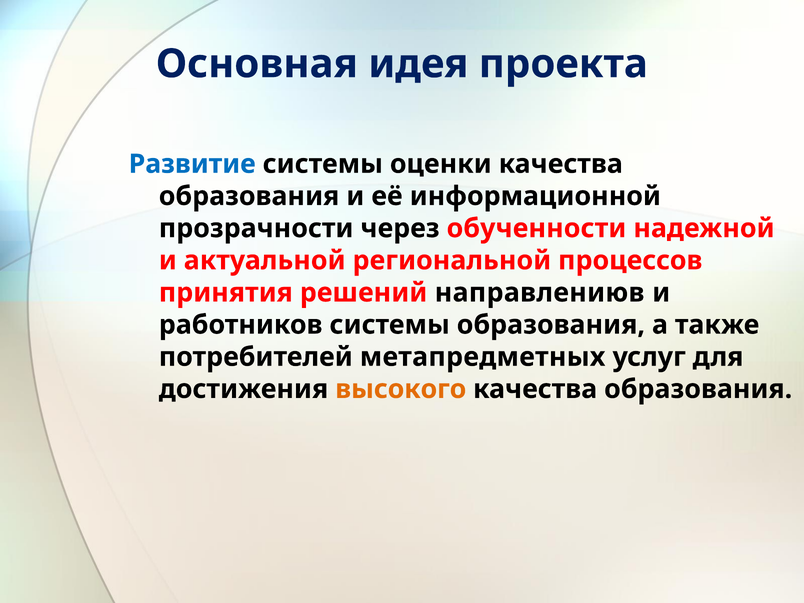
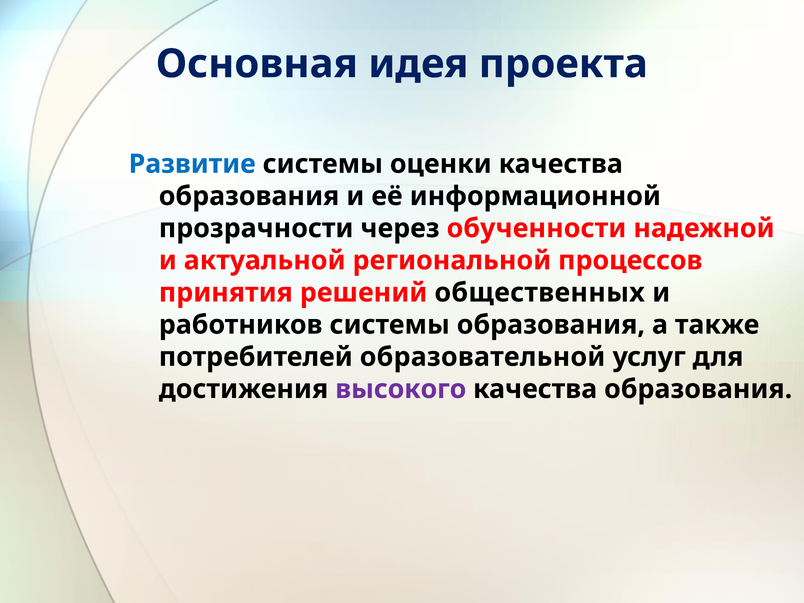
направлениюв: направлениюв -> общественных
метапредметных: метапредметных -> образовательной
высокого colour: orange -> purple
